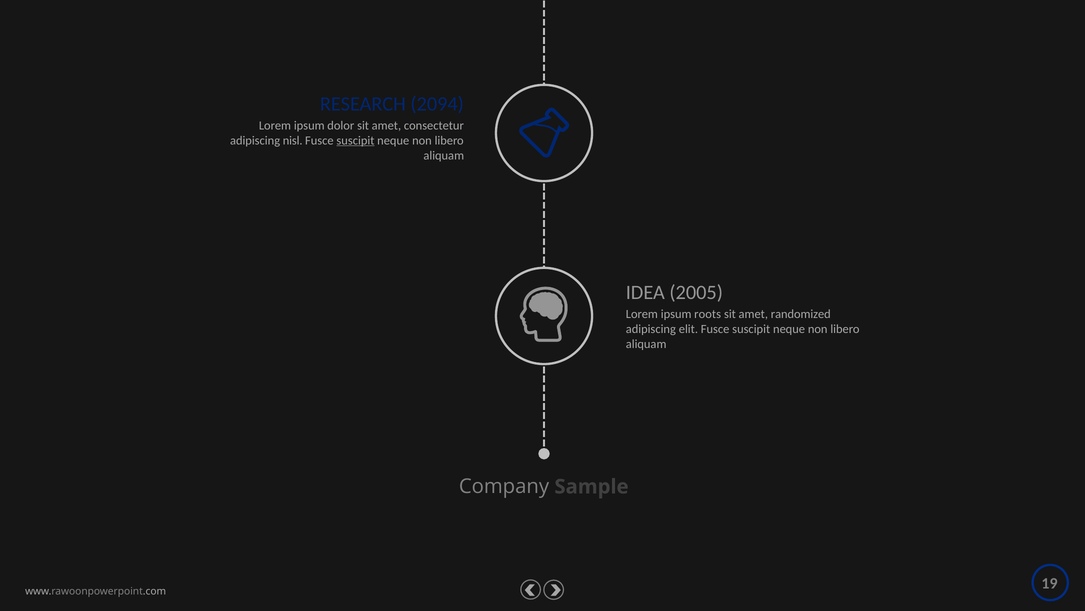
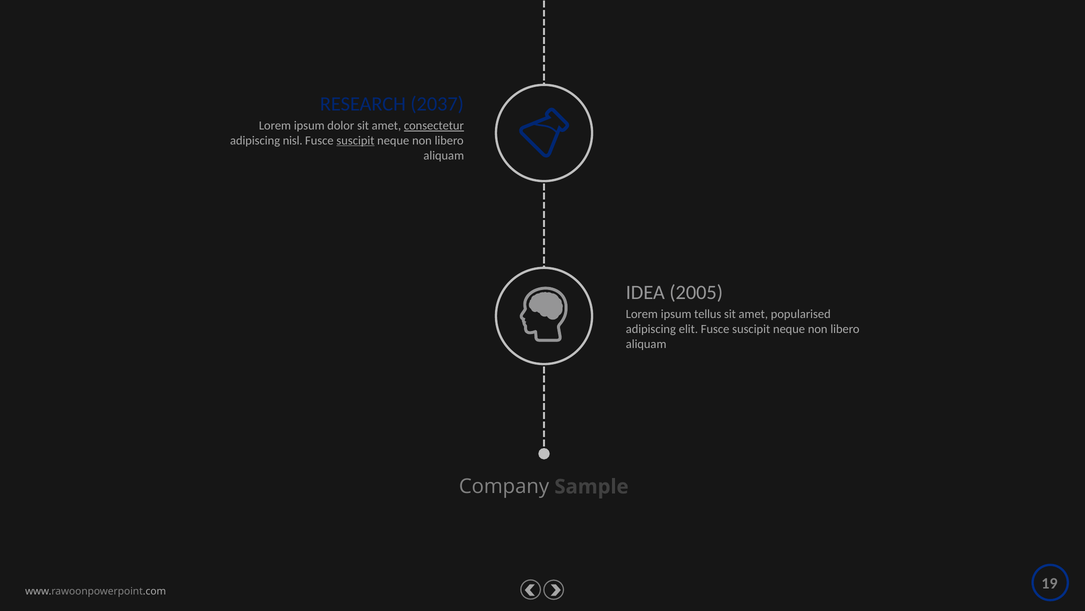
2094: 2094 -> 2037
consectetur underline: none -> present
roots: roots -> tellus
randomized: randomized -> popularised
